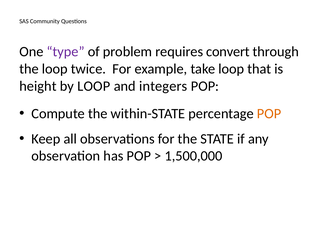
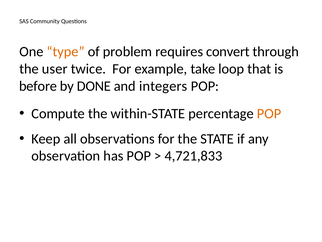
type colour: purple -> orange
the loop: loop -> user
height: height -> before
by LOOP: LOOP -> DONE
1,500,000: 1,500,000 -> 4,721,833
